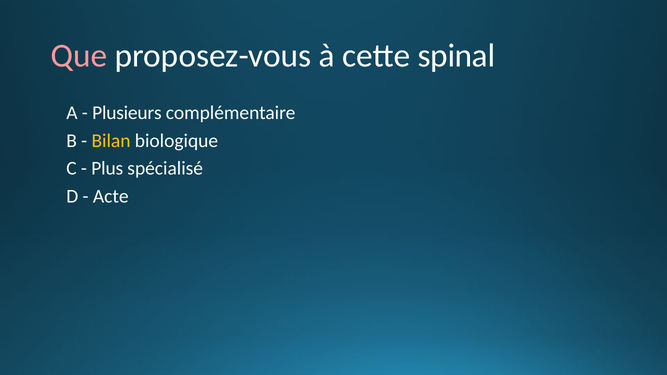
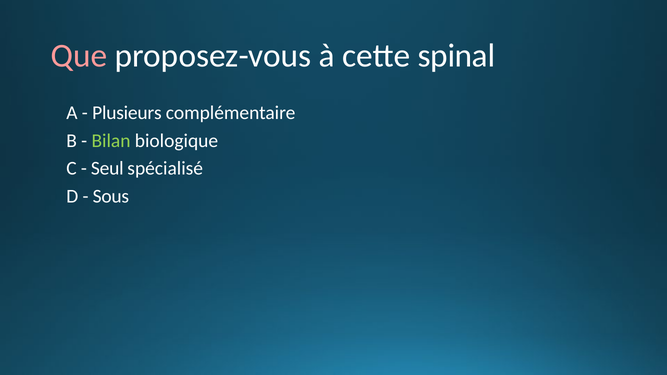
Bilan colour: yellow -> light green
Plus: Plus -> Seul
Acte: Acte -> Sous
